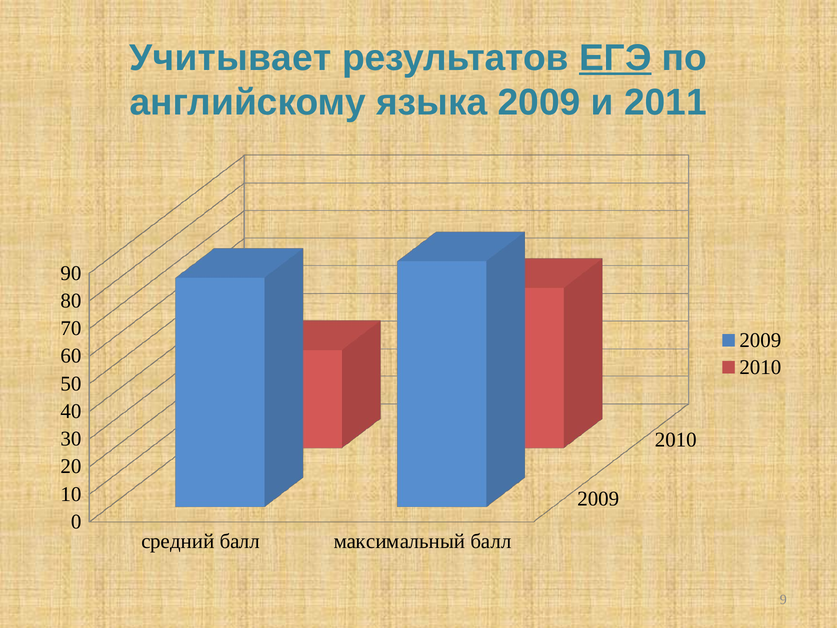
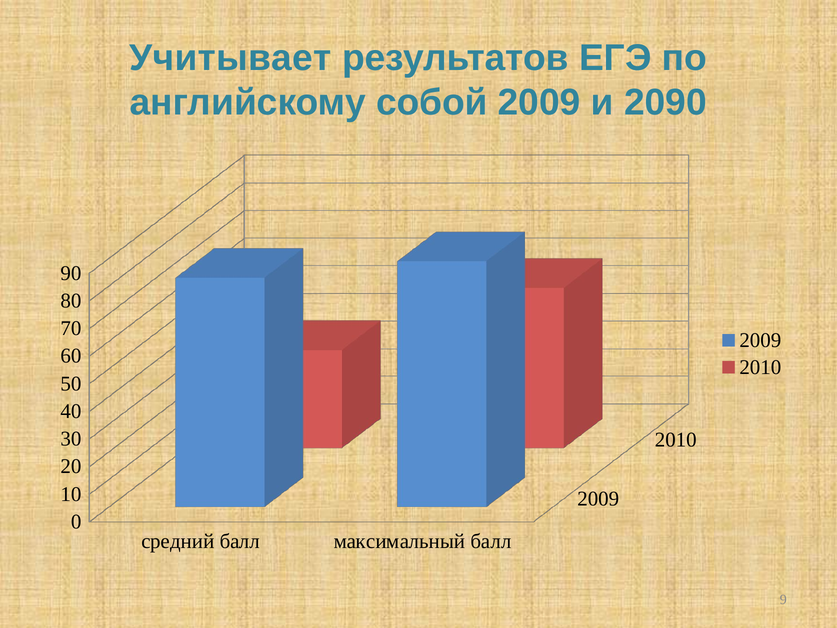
ЕГЭ underline: present -> none
языка: языка -> собой
2011: 2011 -> 2090
